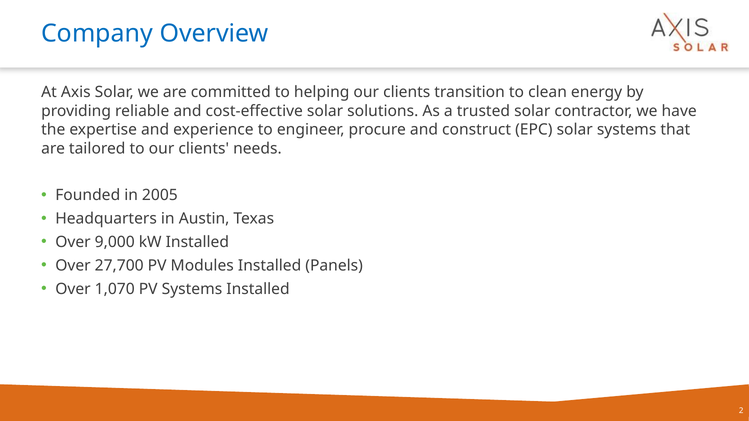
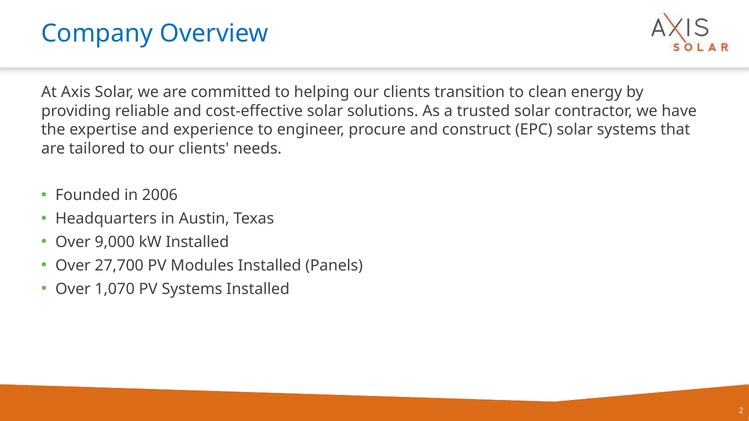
2005: 2005 -> 2006
